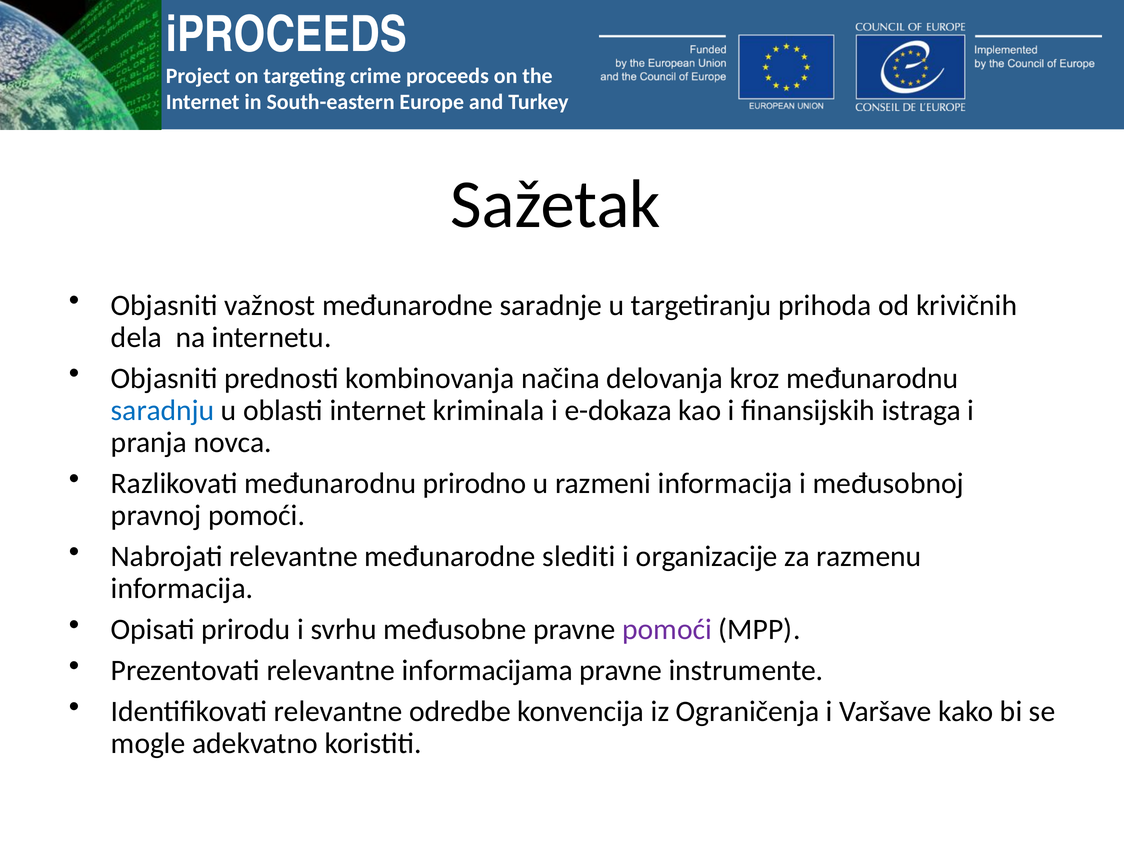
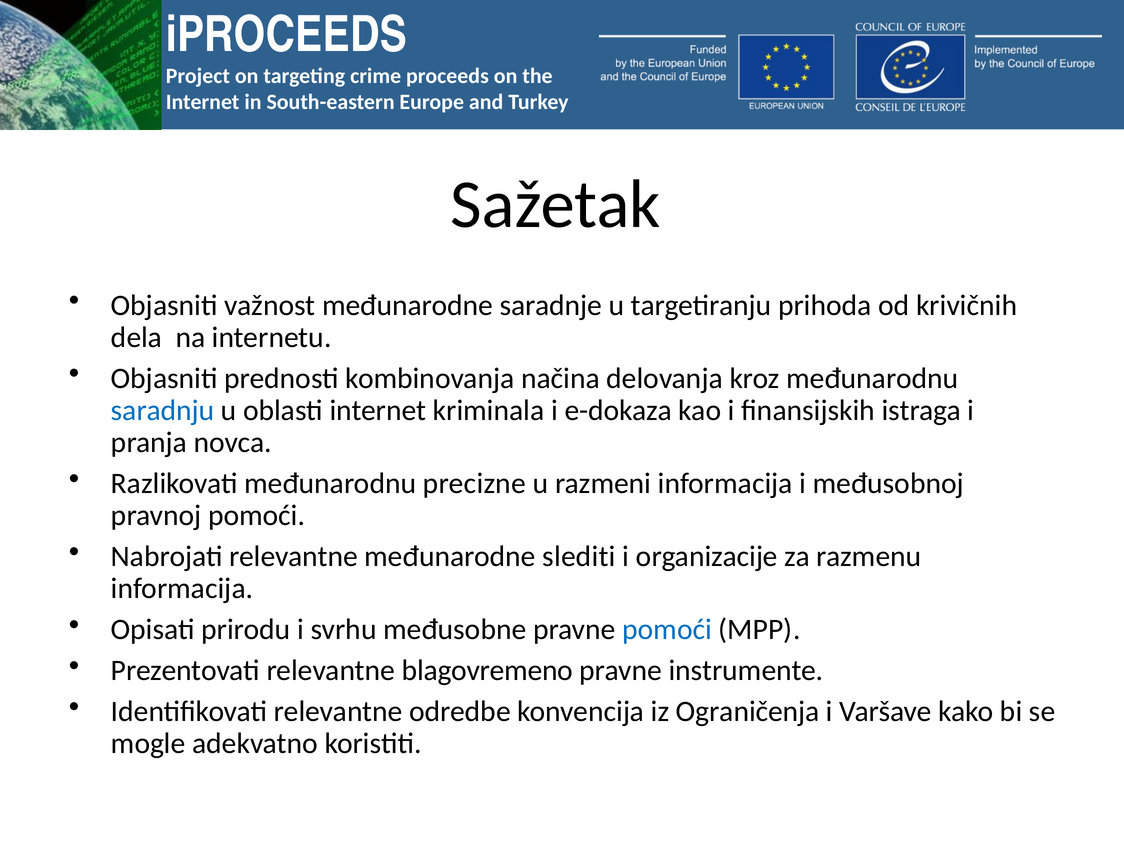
prirodno: prirodno -> precizne
pomoći at (667, 630) colour: purple -> blue
informacijama: informacijama -> blagovremeno
